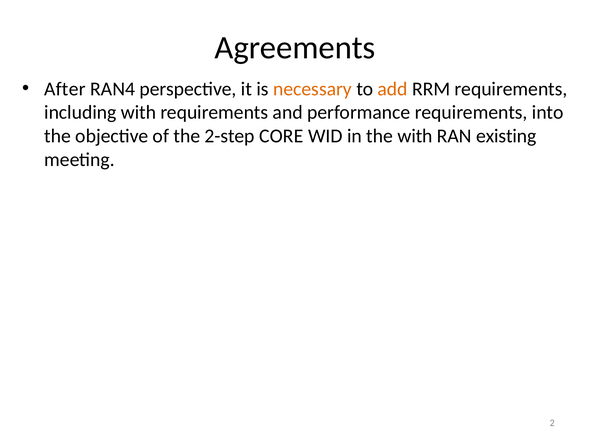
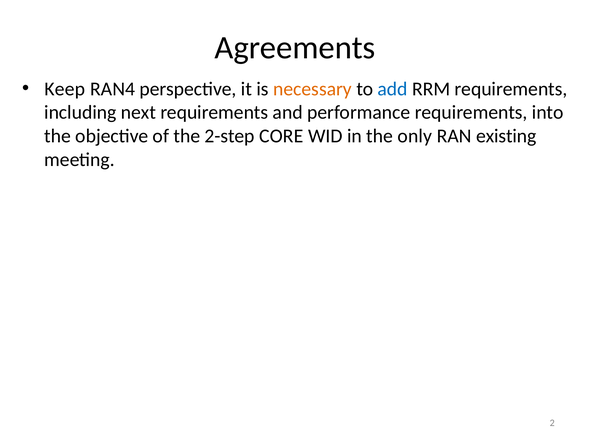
After: After -> Keep
add colour: orange -> blue
including with: with -> next
the with: with -> only
